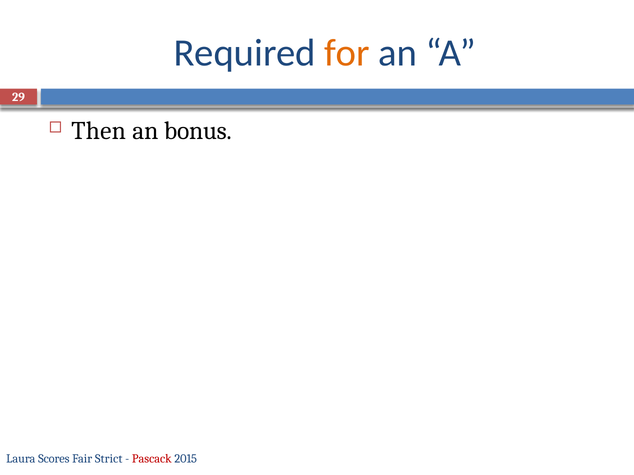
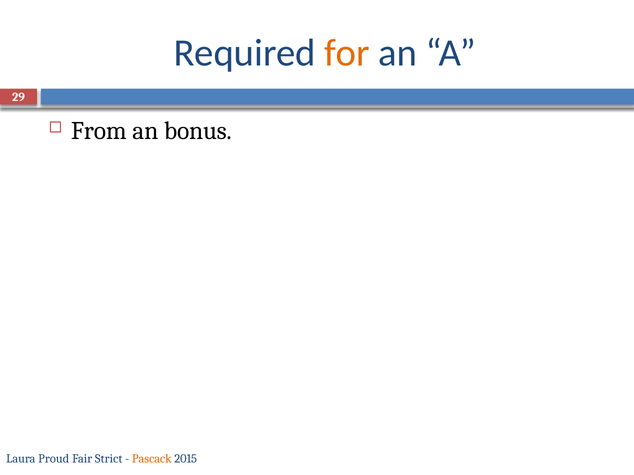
Then: Then -> From
Scores: Scores -> Proud
Pascack colour: red -> orange
